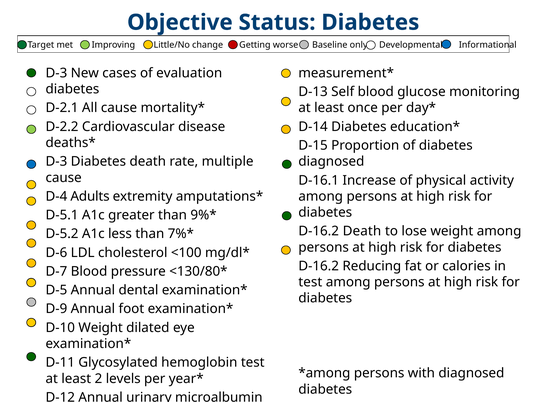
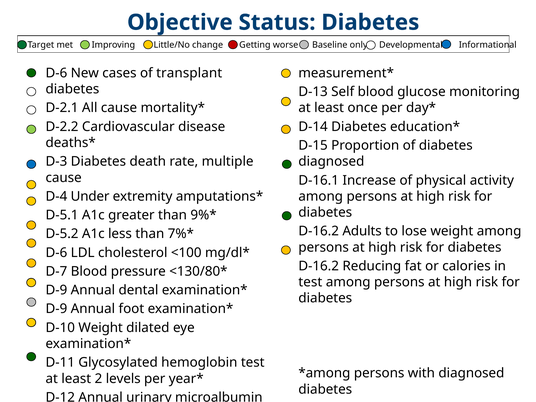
D-3 at (56, 73): D-3 -> D-6
evaluation: evaluation -> transplant
Adults: Adults -> Under
D-16.2 Death: Death -> Adults
D-5 at (56, 290): D-5 -> D-9
